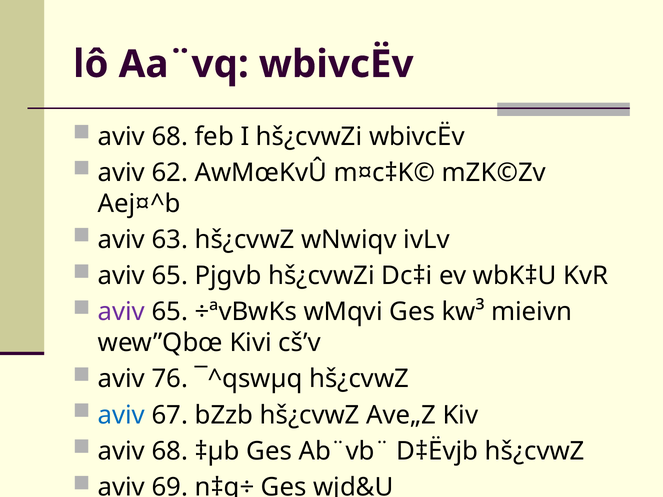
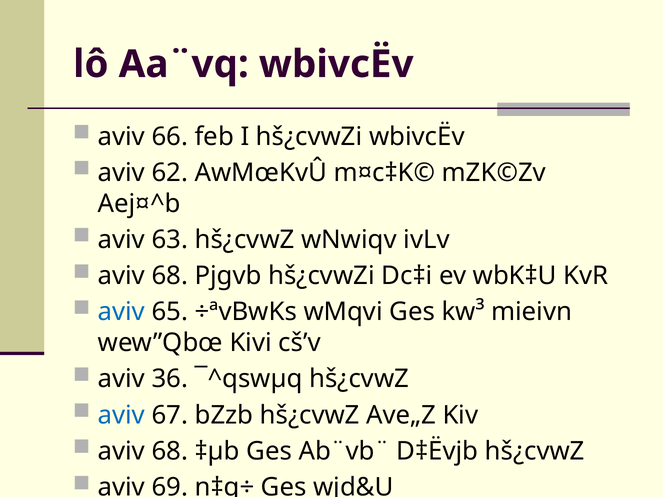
68 at (170, 137): 68 -> 66
65 at (170, 276): 65 -> 68
aviv at (121, 312) colour: purple -> blue
76: 76 -> 36
